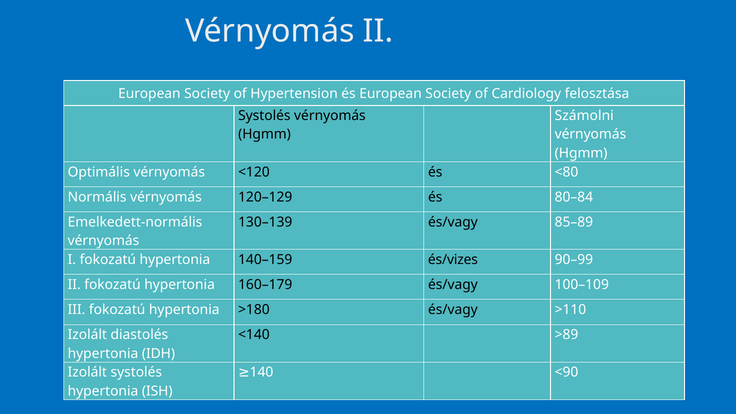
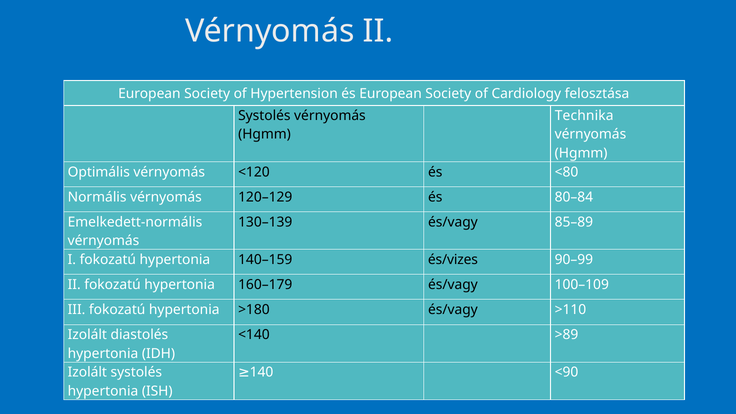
Számolni: Számolni -> Technika
